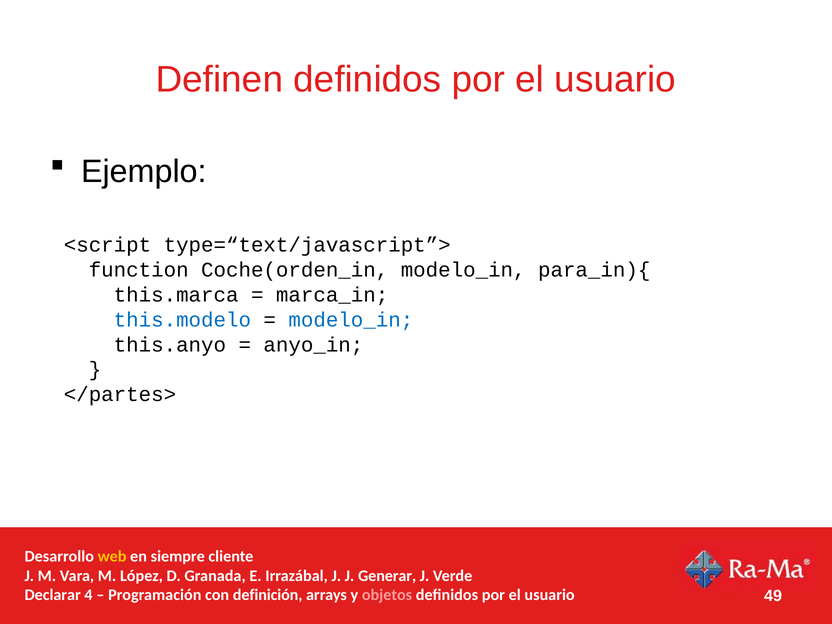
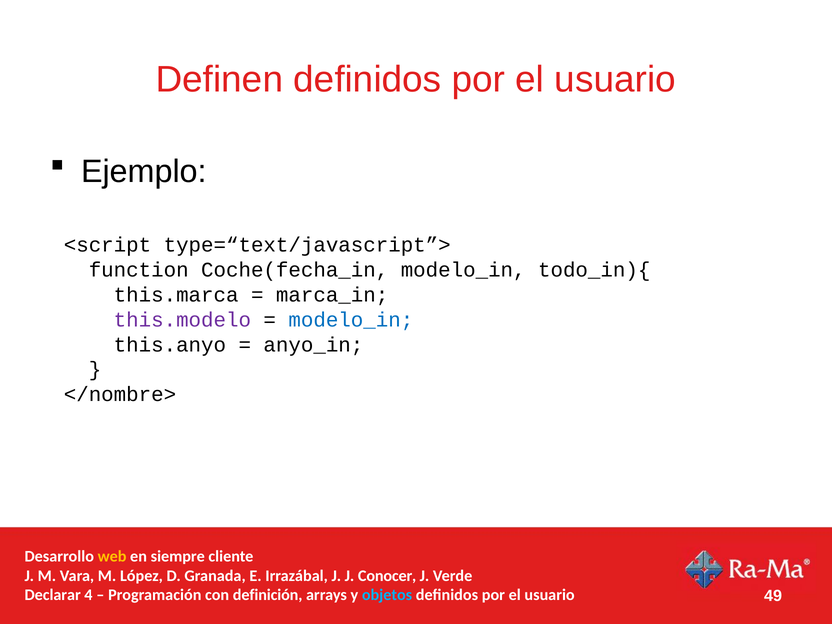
Coche(orden_in: Coche(orden_in -> Coche(fecha_in
para_in){: para_in){ -> todo_in){
this.modelo colour: blue -> purple
</partes>: </partes> -> </nombre>
Generar: Generar -> Conocer
objetos colour: pink -> light blue
